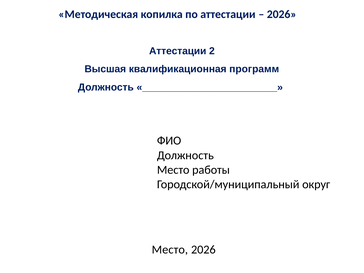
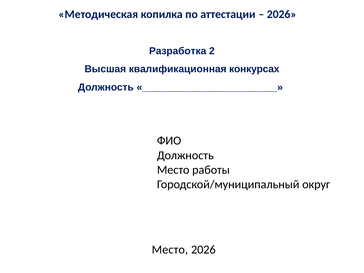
Аттестации at (178, 51): Аттестации -> Разработка
программ: программ -> конкурсах
